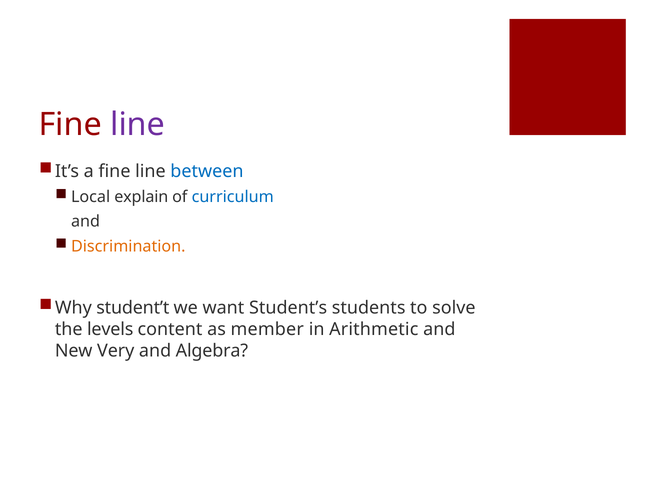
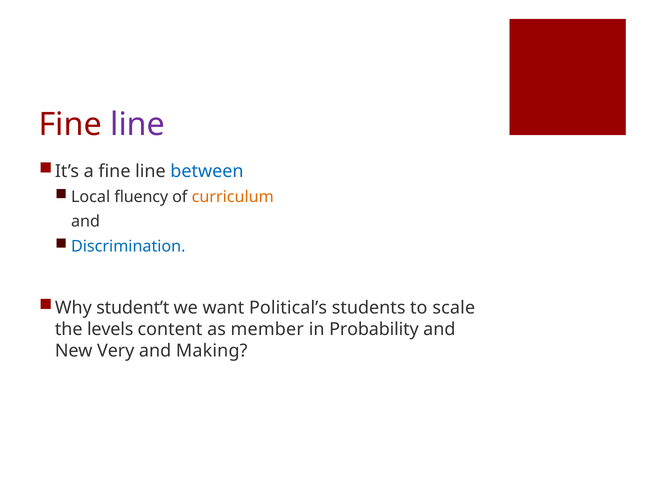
explain: explain -> fluency
curriculum colour: blue -> orange
Discrimination colour: orange -> blue
Student’s: Student’s -> Political’s
solve: solve -> scale
Arithmetic: Arithmetic -> Probability
Algebra: Algebra -> Making
